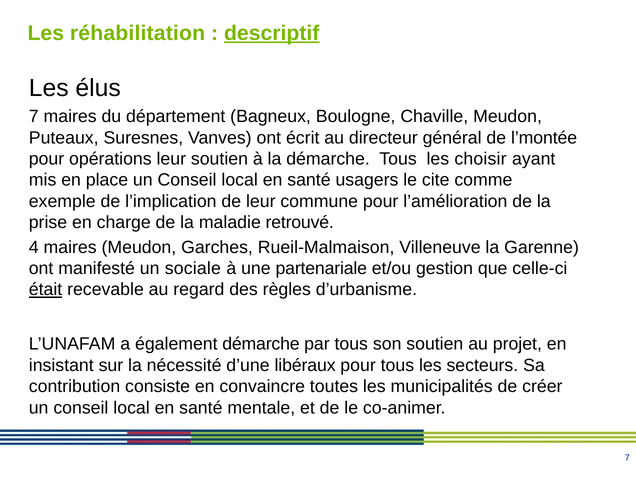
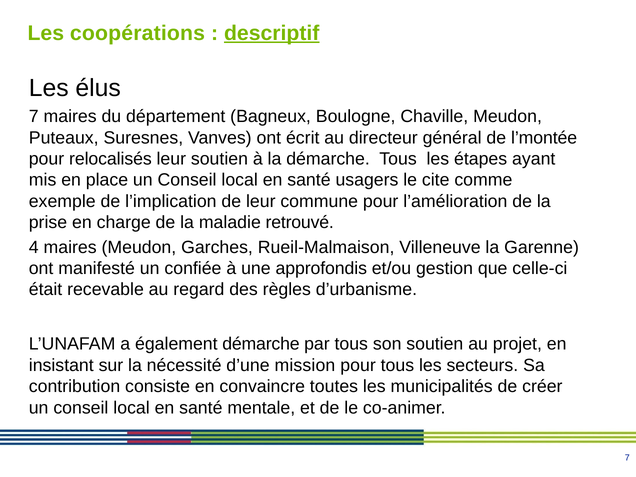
réhabilitation: réhabilitation -> coopérations
opérations: opérations -> relocalisés
choisir: choisir -> étapes
sociale: sociale -> confiée
partenariale: partenariale -> approfondis
était underline: present -> none
libéraux: libéraux -> mission
